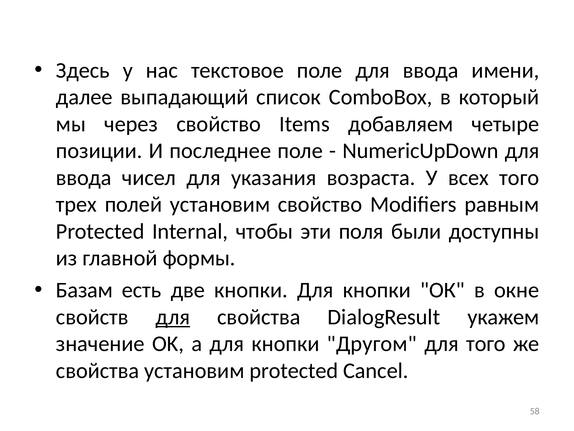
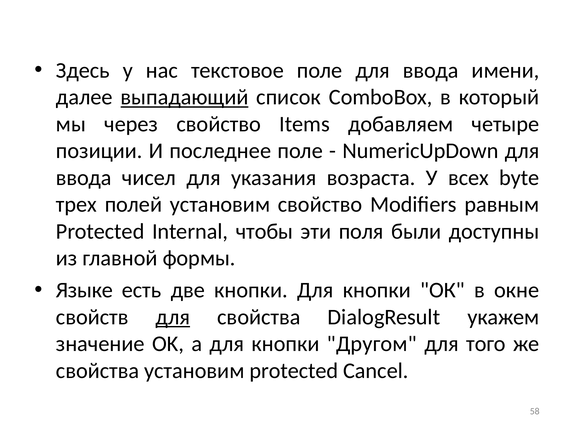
выпадающий underline: none -> present
всех того: того -> byte
Базам: Базам -> Языке
